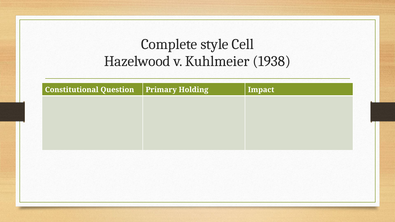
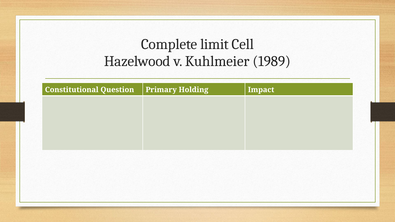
style: style -> limit
1938: 1938 -> 1989
